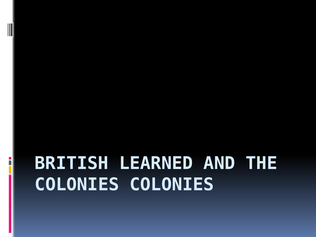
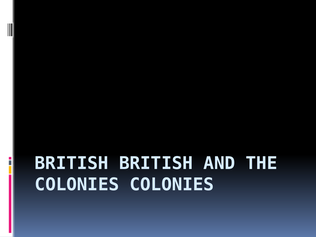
BRITISH LEARNED: LEARNED -> BRITISH
